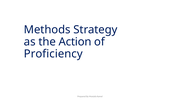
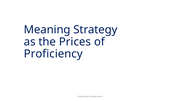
Methods: Methods -> Meaning
Action: Action -> Prices
